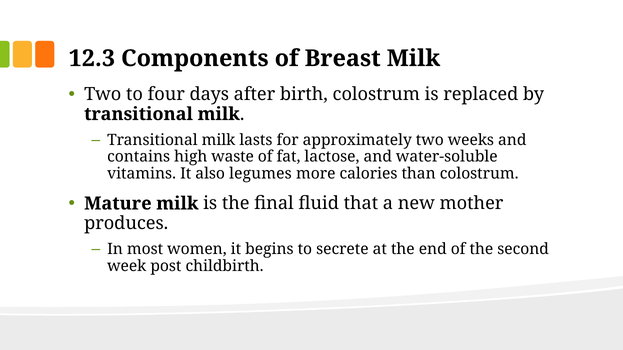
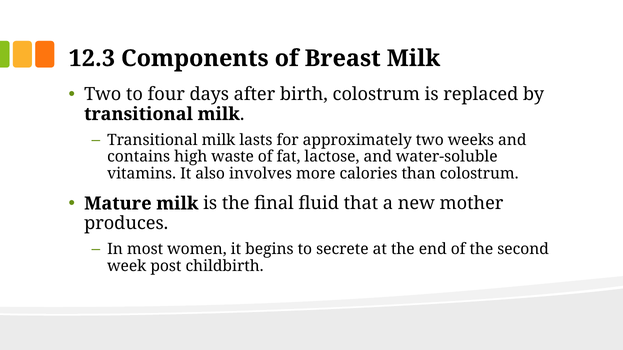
legumes: legumes -> involves
